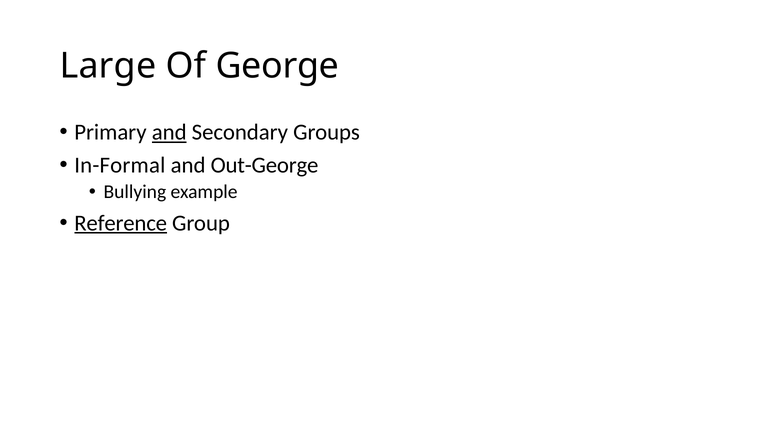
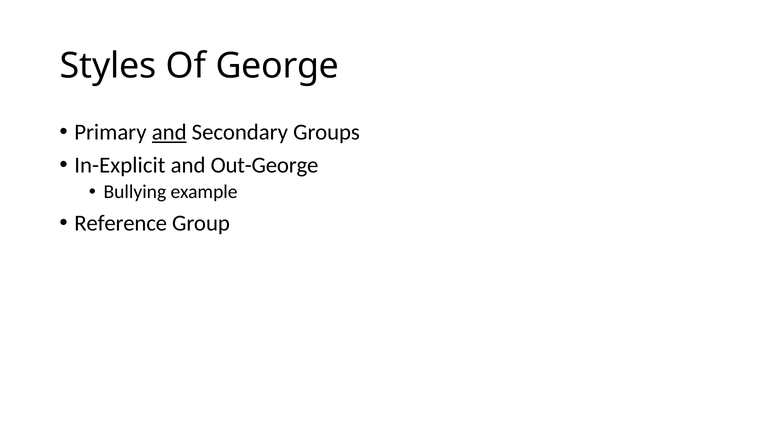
Large: Large -> Styles
In-Formal: In-Formal -> In-Explicit
Reference underline: present -> none
